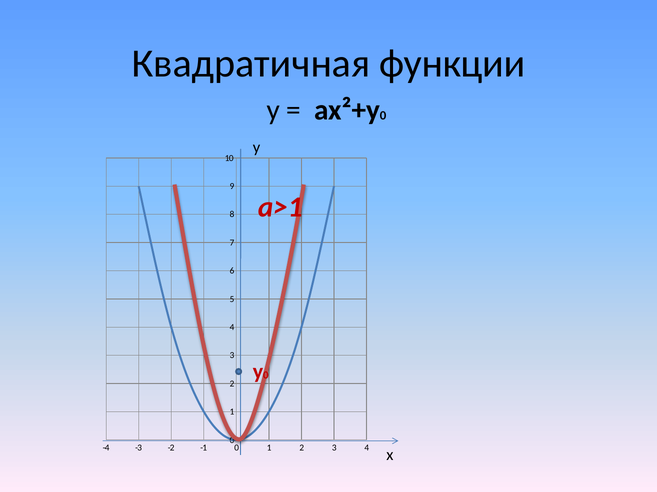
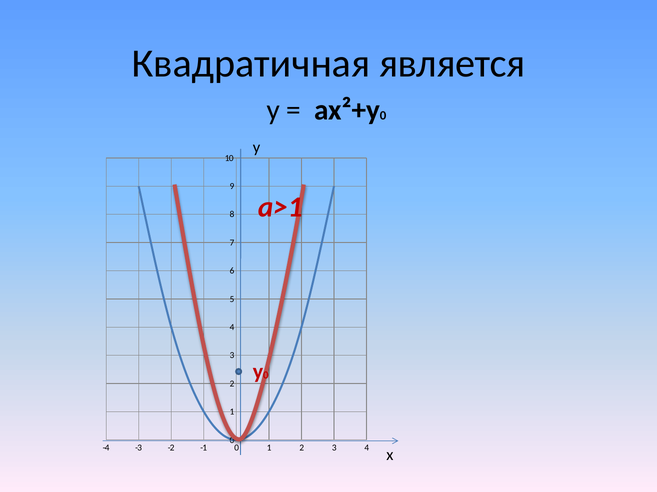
функции: функции -> является
